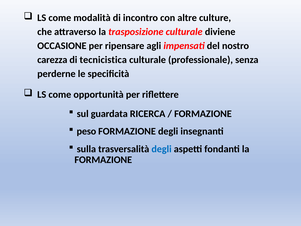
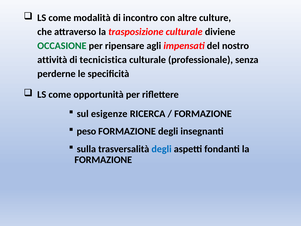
OCCASIONE colour: black -> green
carezza: carezza -> attività
guardata: guardata -> esigenze
